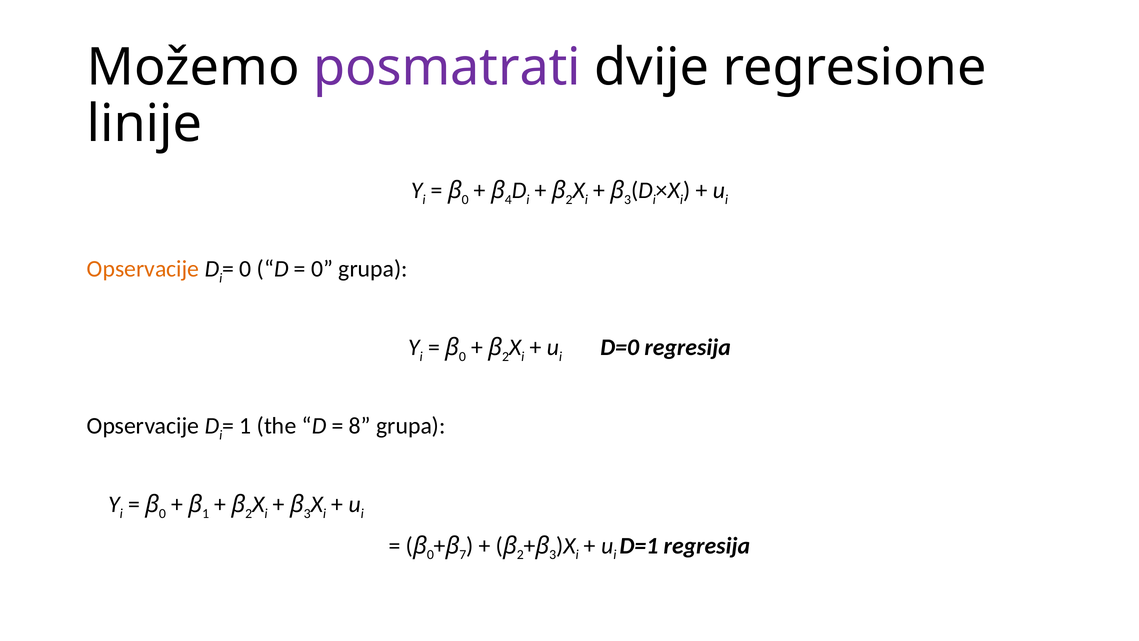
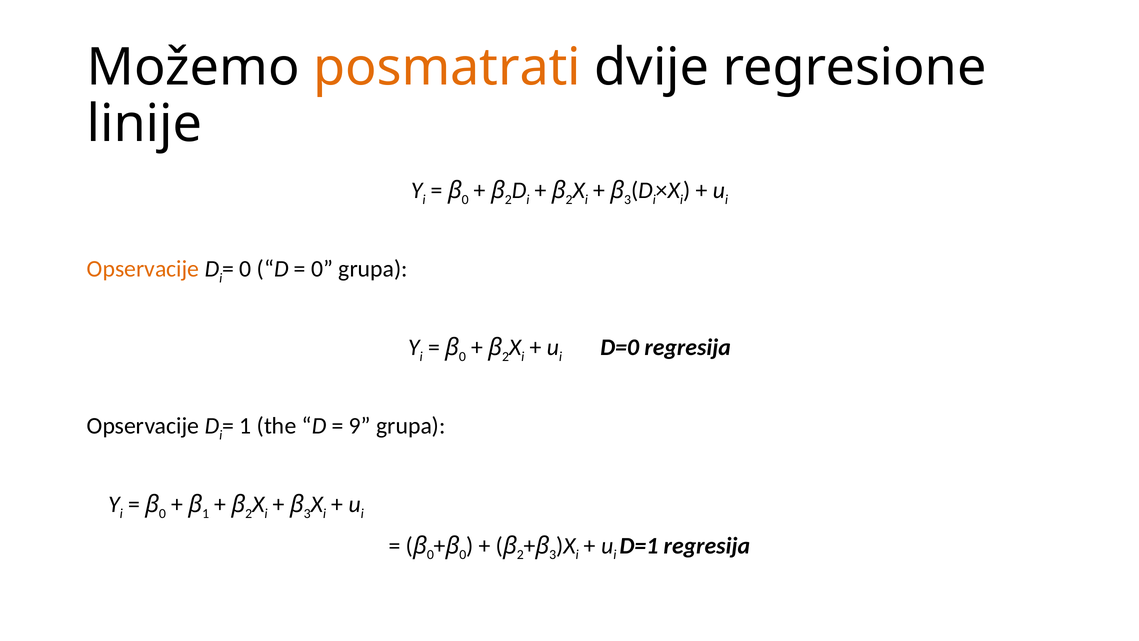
posmatrati colour: purple -> orange
4 at (508, 200): 4 -> 2
8: 8 -> 9
7 at (463, 555): 7 -> 0
